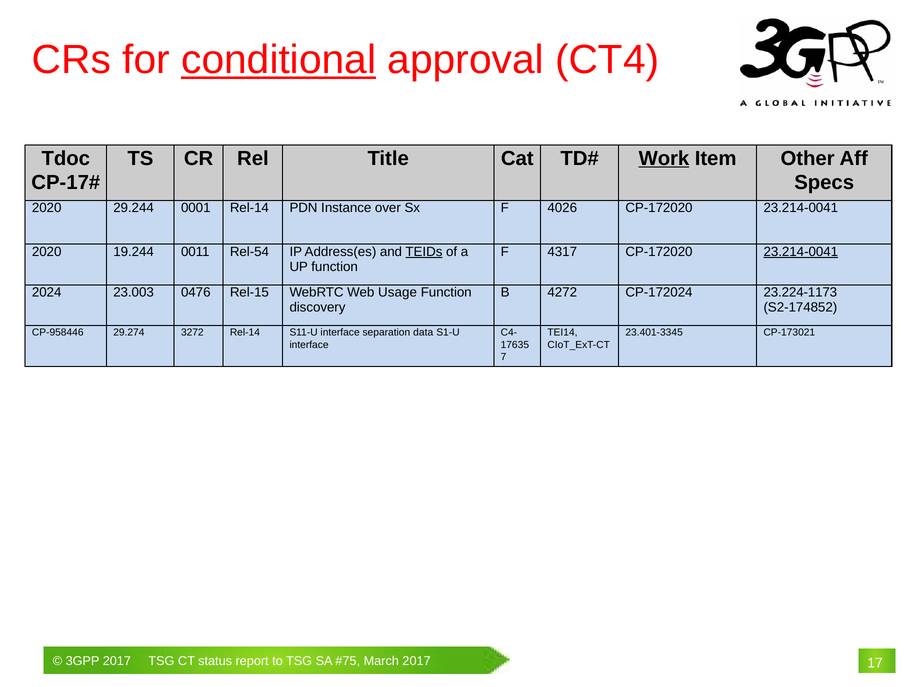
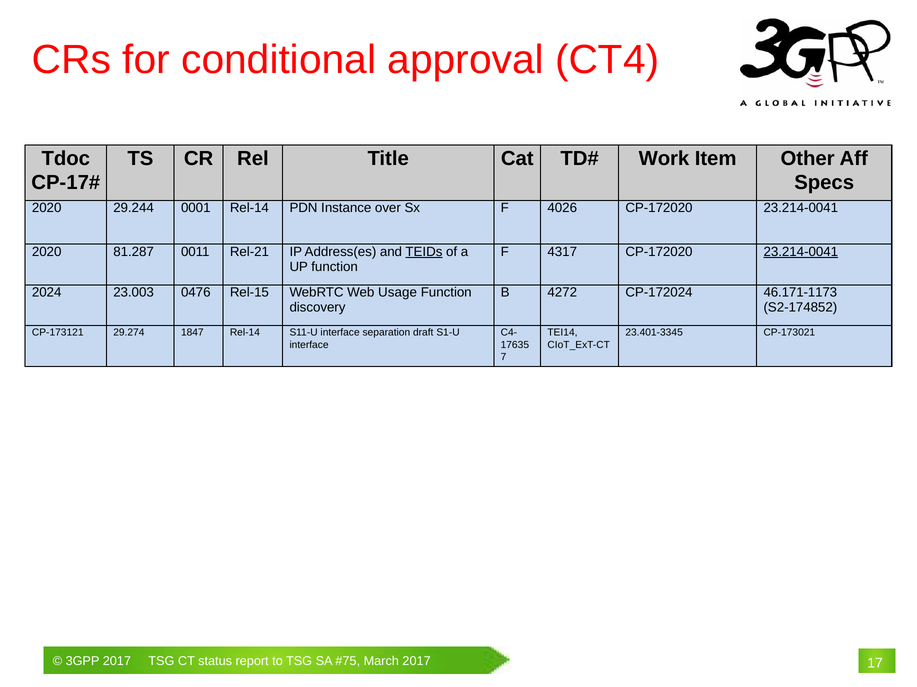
conditional underline: present -> none
Work underline: present -> none
19.244: 19.244 -> 81.287
Rel-54: Rel-54 -> Rel-21
23.224-1173: 23.224-1173 -> 46.171-1173
CP-958446: CP-958446 -> CP-173121
3272: 3272 -> 1847
data: data -> draft
